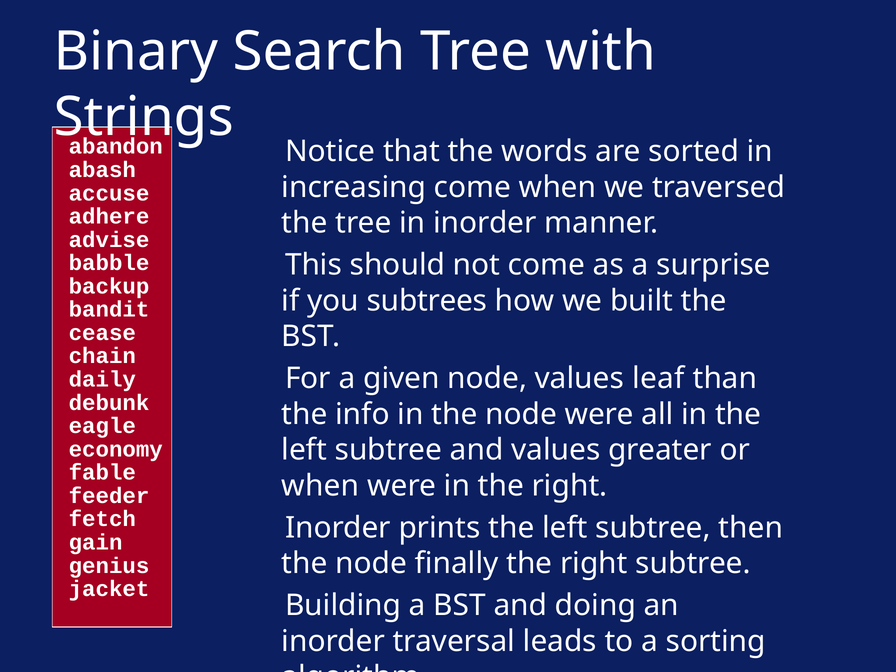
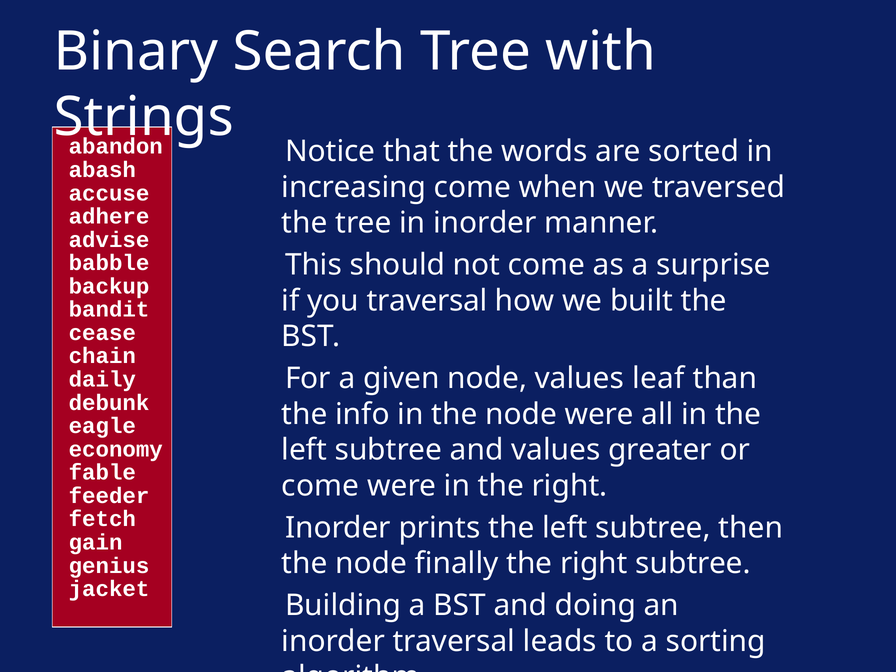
you subtrees: subtrees -> traversal
when at (320, 486): when -> come
